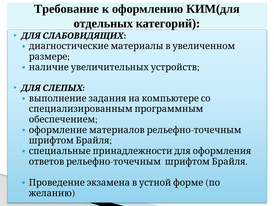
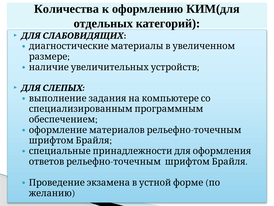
Требование: Требование -> Количества
